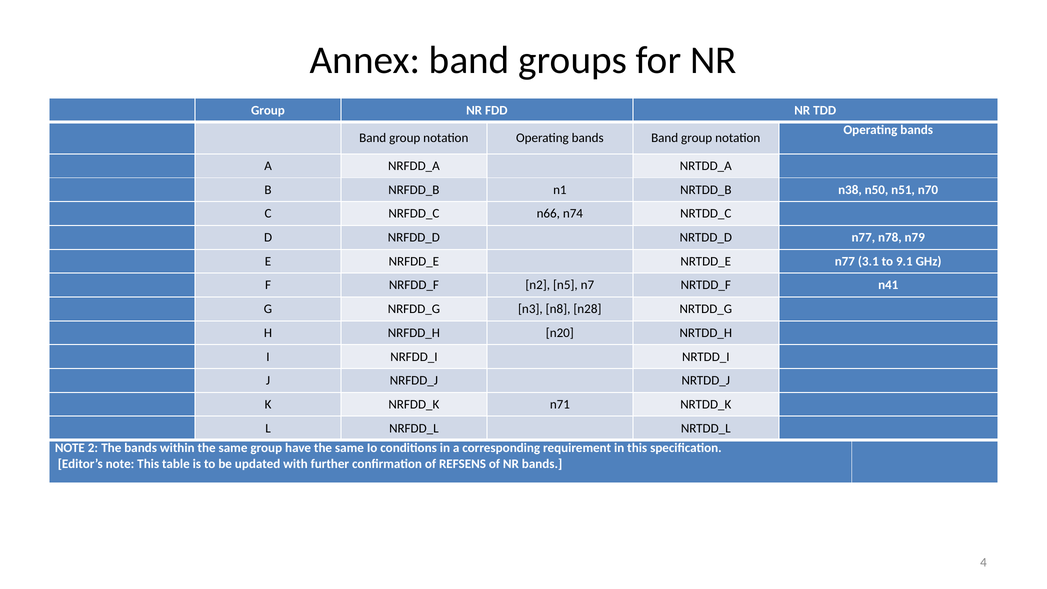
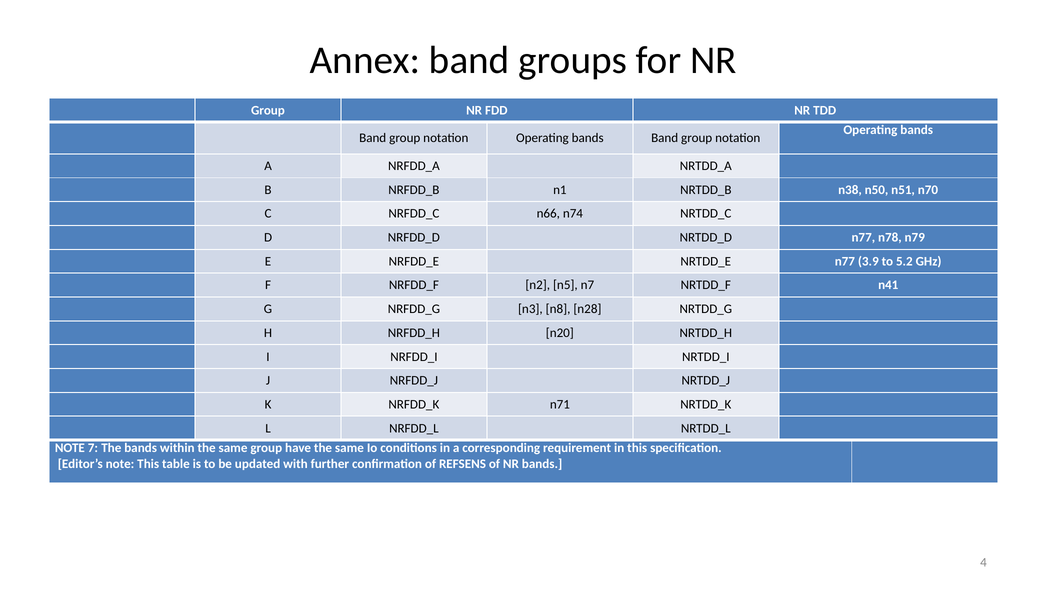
3.1: 3.1 -> 3.9
9.1: 9.1 -> 5.2
2: 2 -> 7
